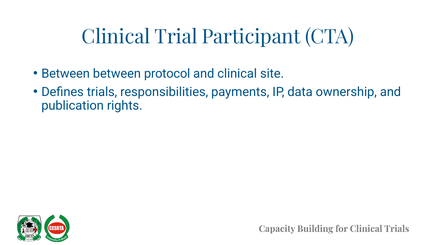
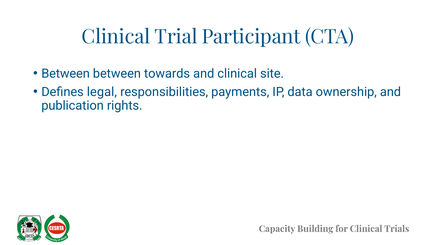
protocol: protocol -> towards
Defines trials: trials -> legal
